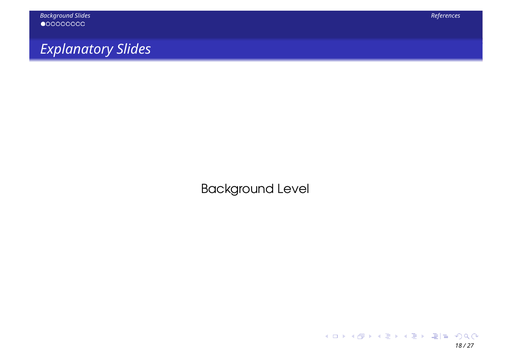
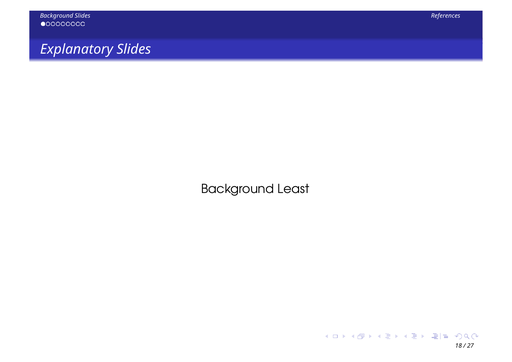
Level: Level -> Least
